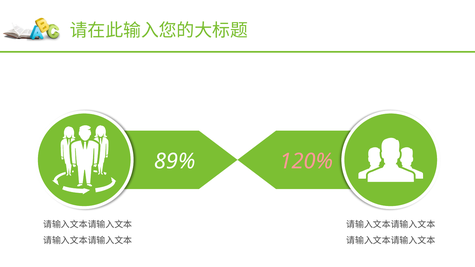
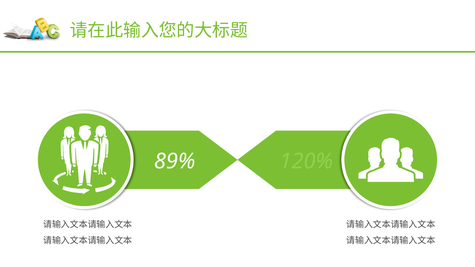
120% colour: pink -> light green
